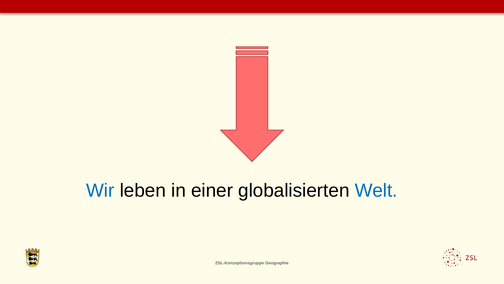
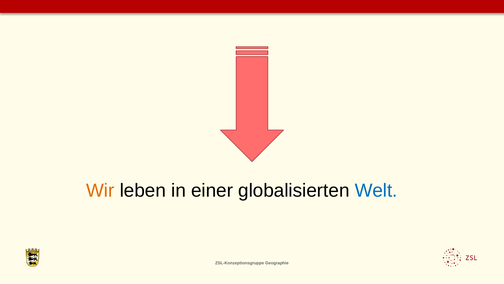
Wir colour: blue -> orange
